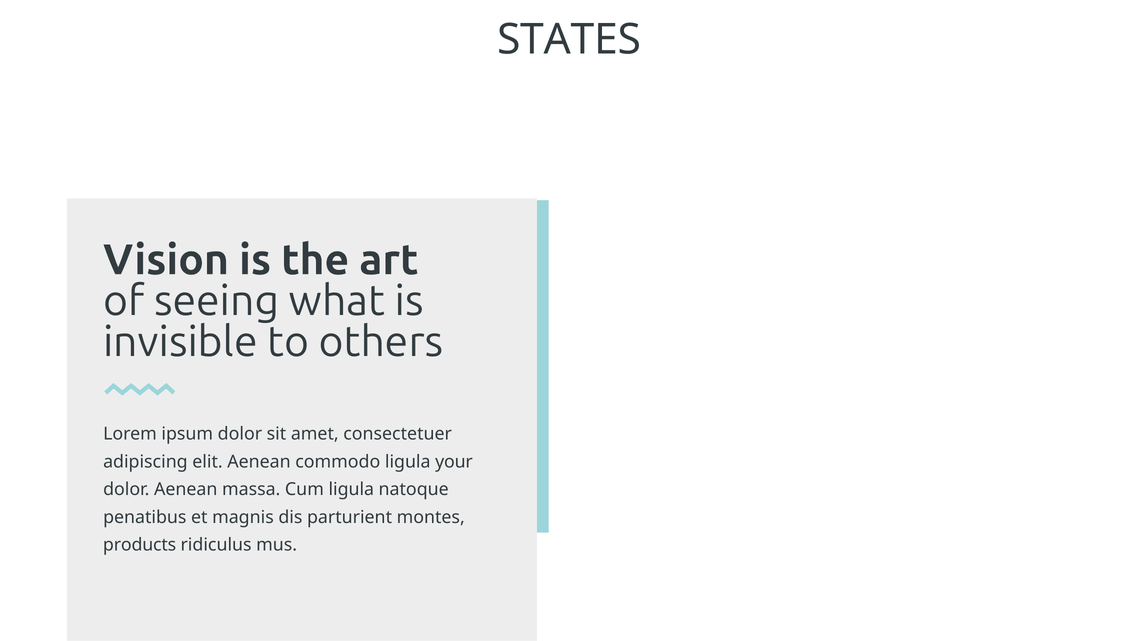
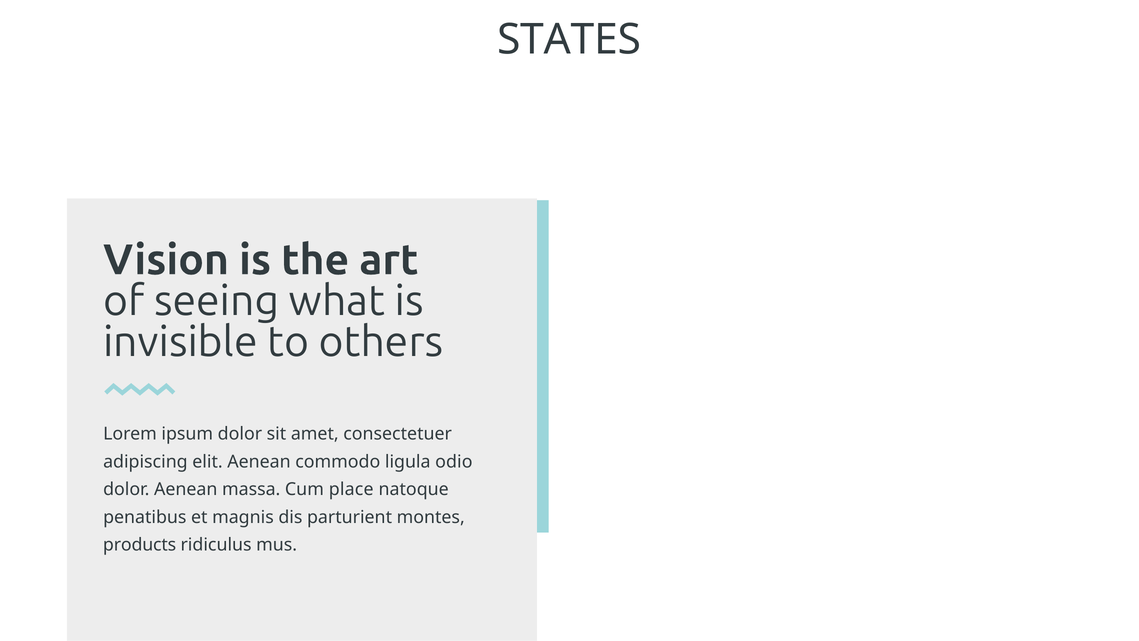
your: your -> odio
Cum ligula: ligula -> place
